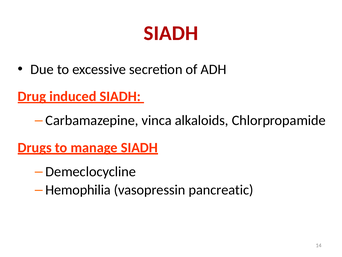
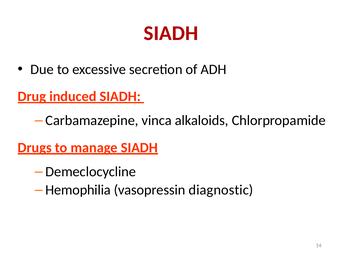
pancreatic: pancreatic -> diagnostic
